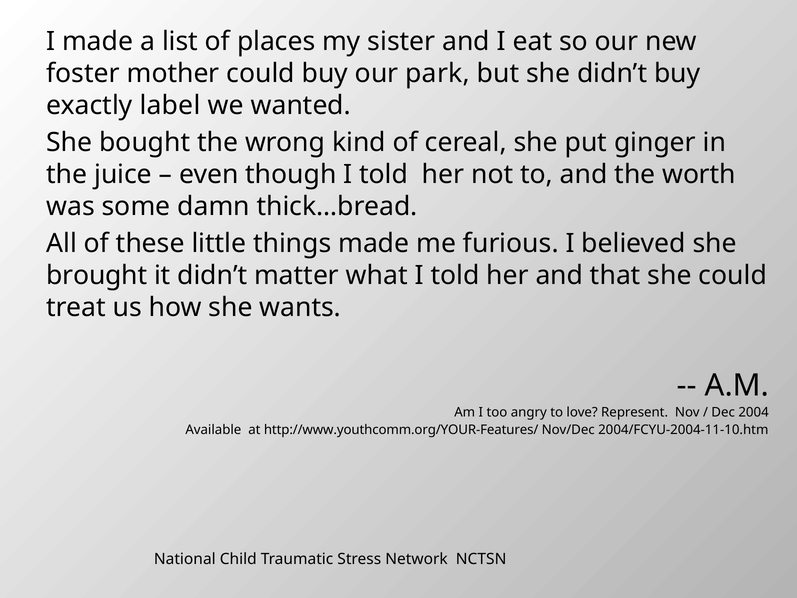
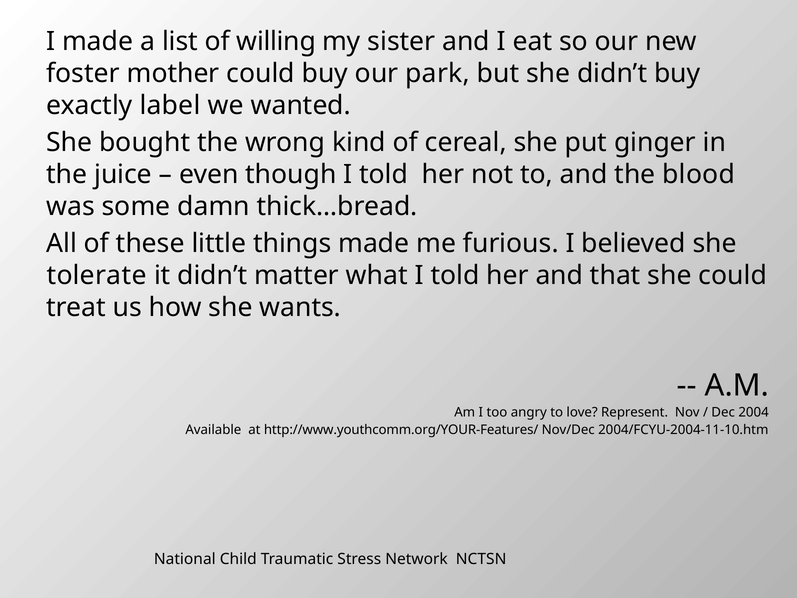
places: places -> willing
worth: worth -> blood
brought: brought -> tolerate
